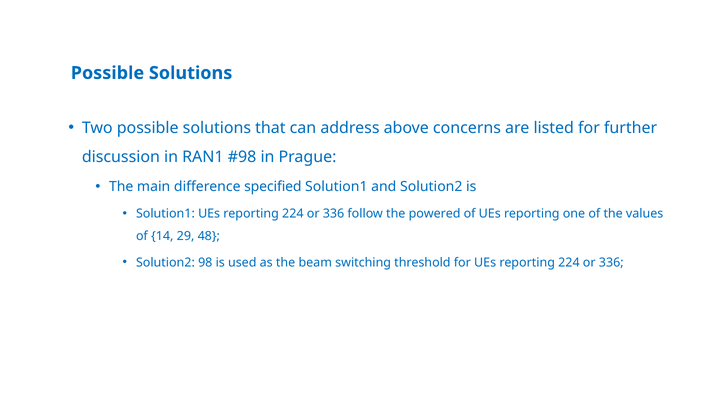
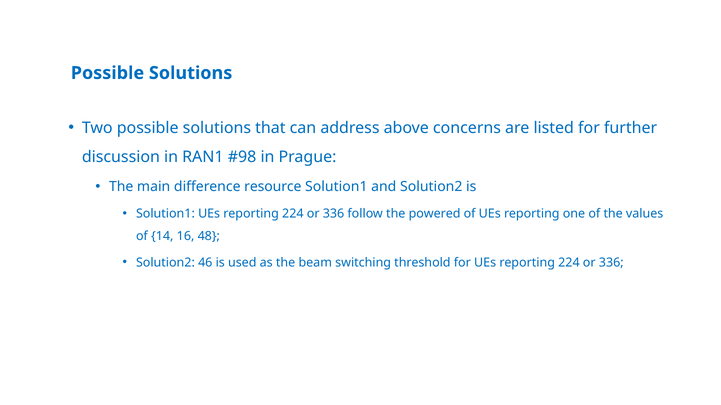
specified: specified -> resource
29: 29 -> 16
98: 98 -> 46
